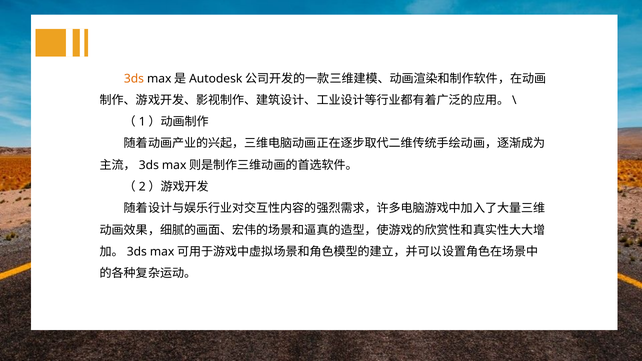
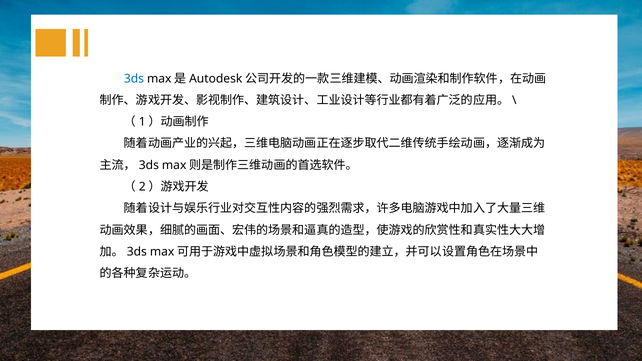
3ds colour: orange -> blue
